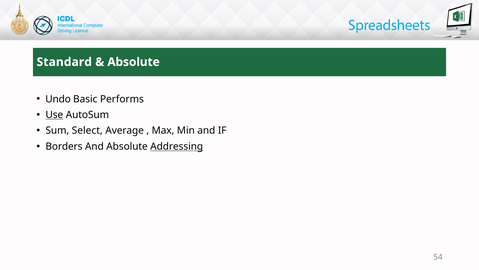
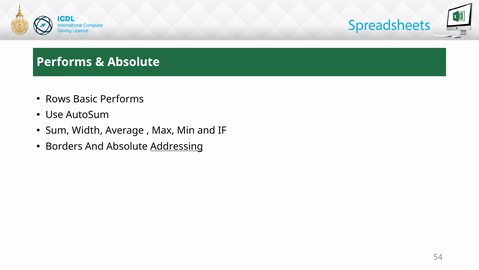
Standard at (64, 62): Standard -> Performs
Undo: Undo -> Rows
Use underline: present -> none
Select: Select -> Width
